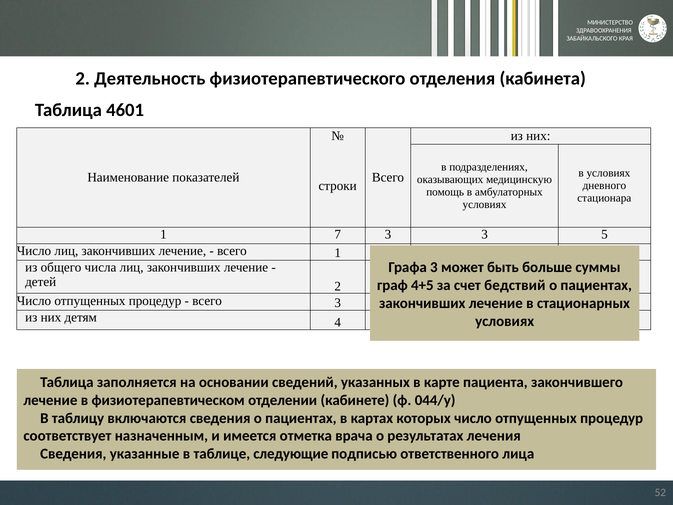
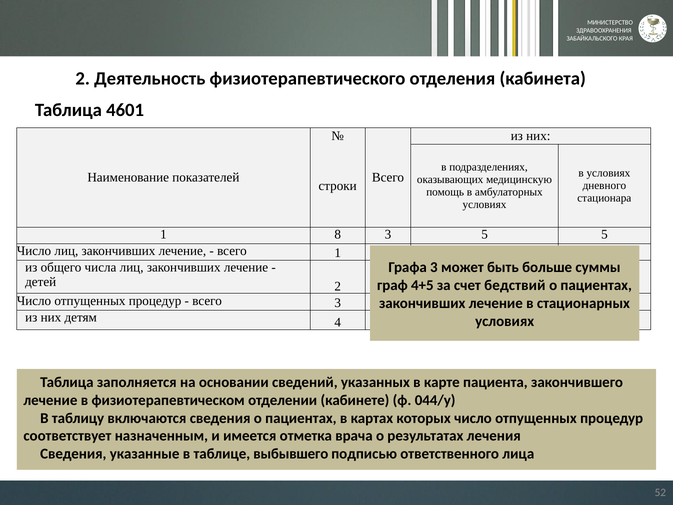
7: 7 -> 8
3 3: 3 -> 5
следующие: следующие -> выбывшего
